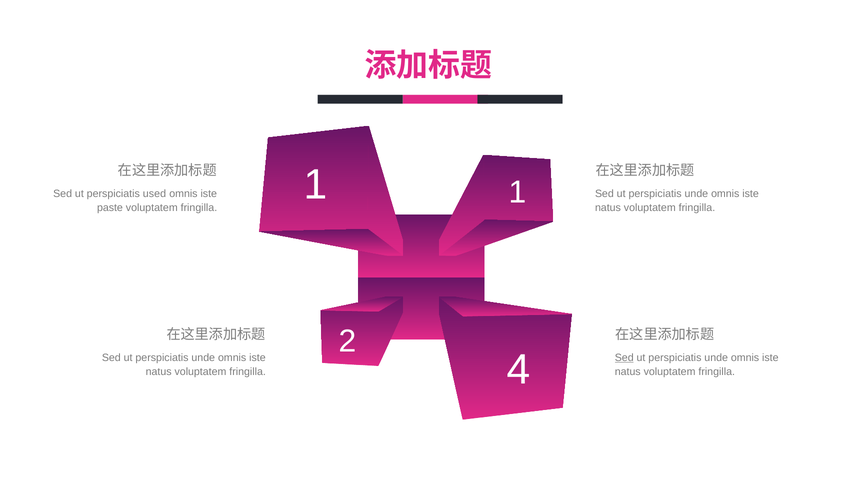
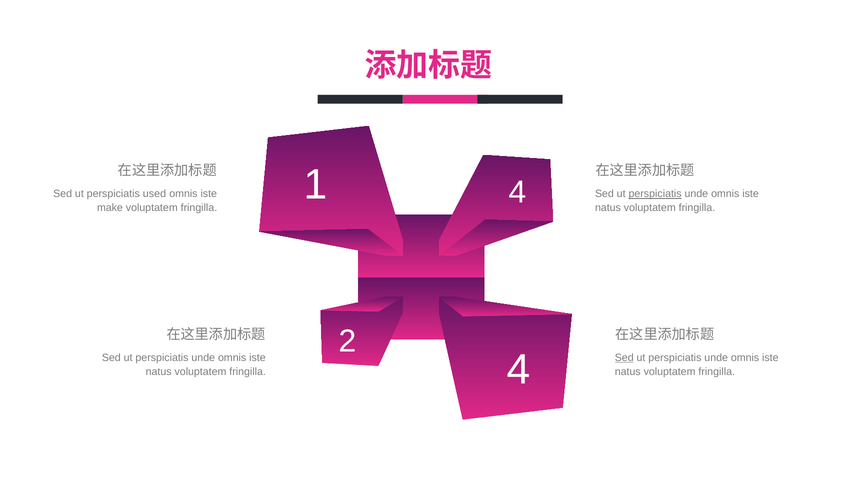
1 1: 1 -> 4
perspiciatis at (655, 194) underline: none -> present
paste: paste -> make
